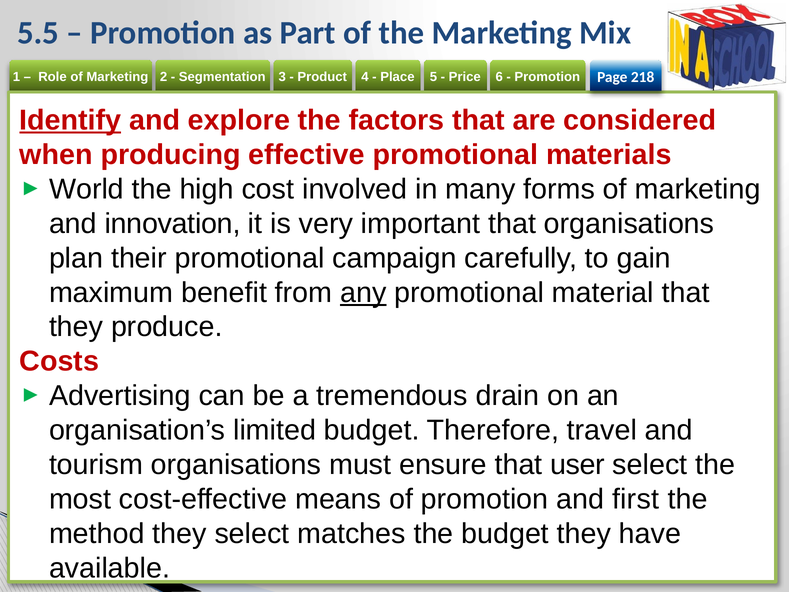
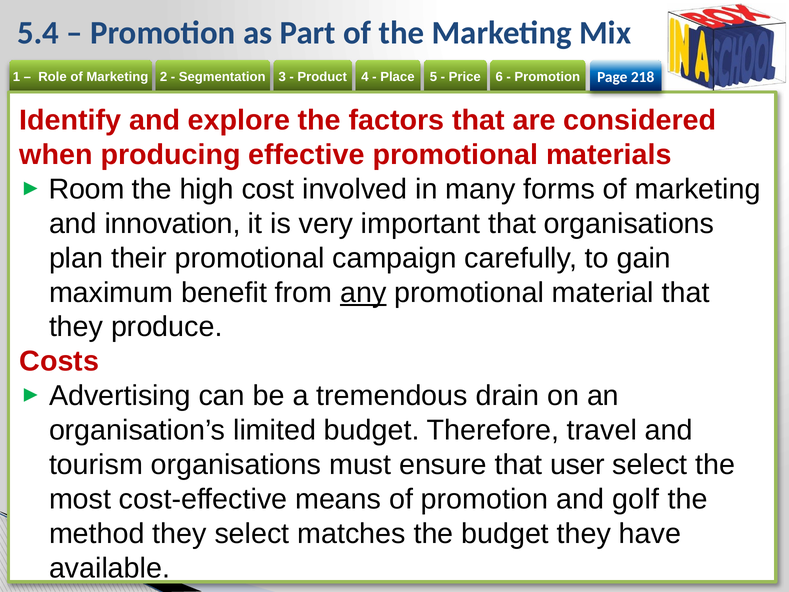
5.5: 5.5 -> 5.4
Identify underline: present -> none
World: World -> Room
first: first -> golf
